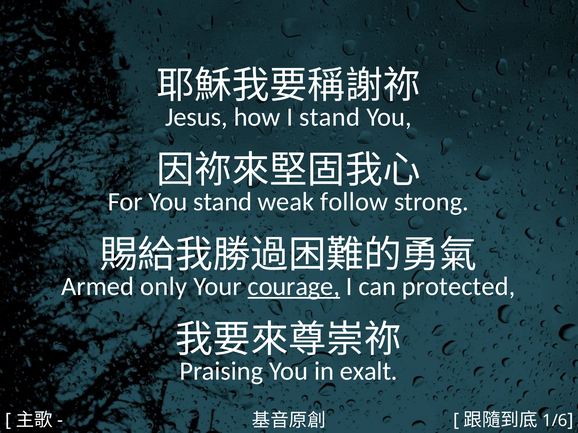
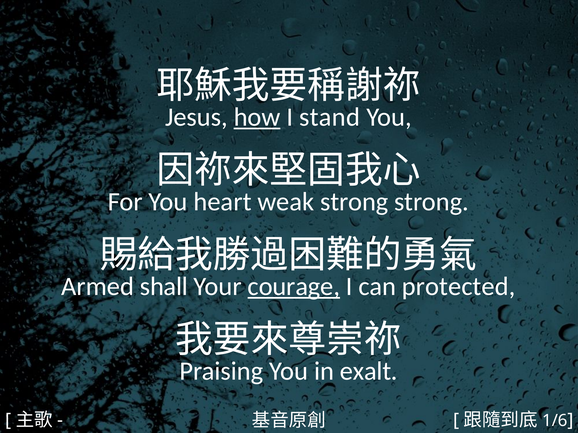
how underline: none -> present
You stand: stand -> heart
weak follow: follow -> strong
only: only -> shall
